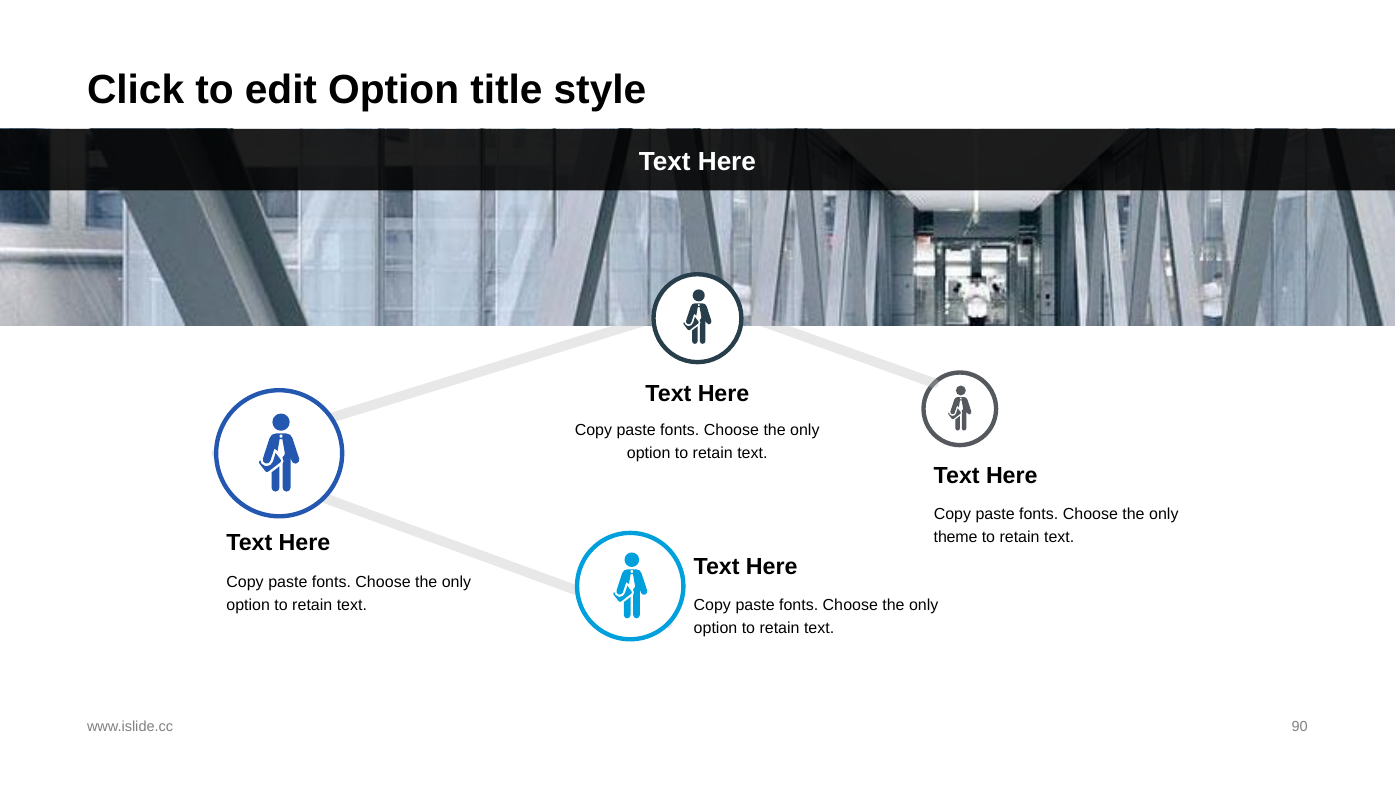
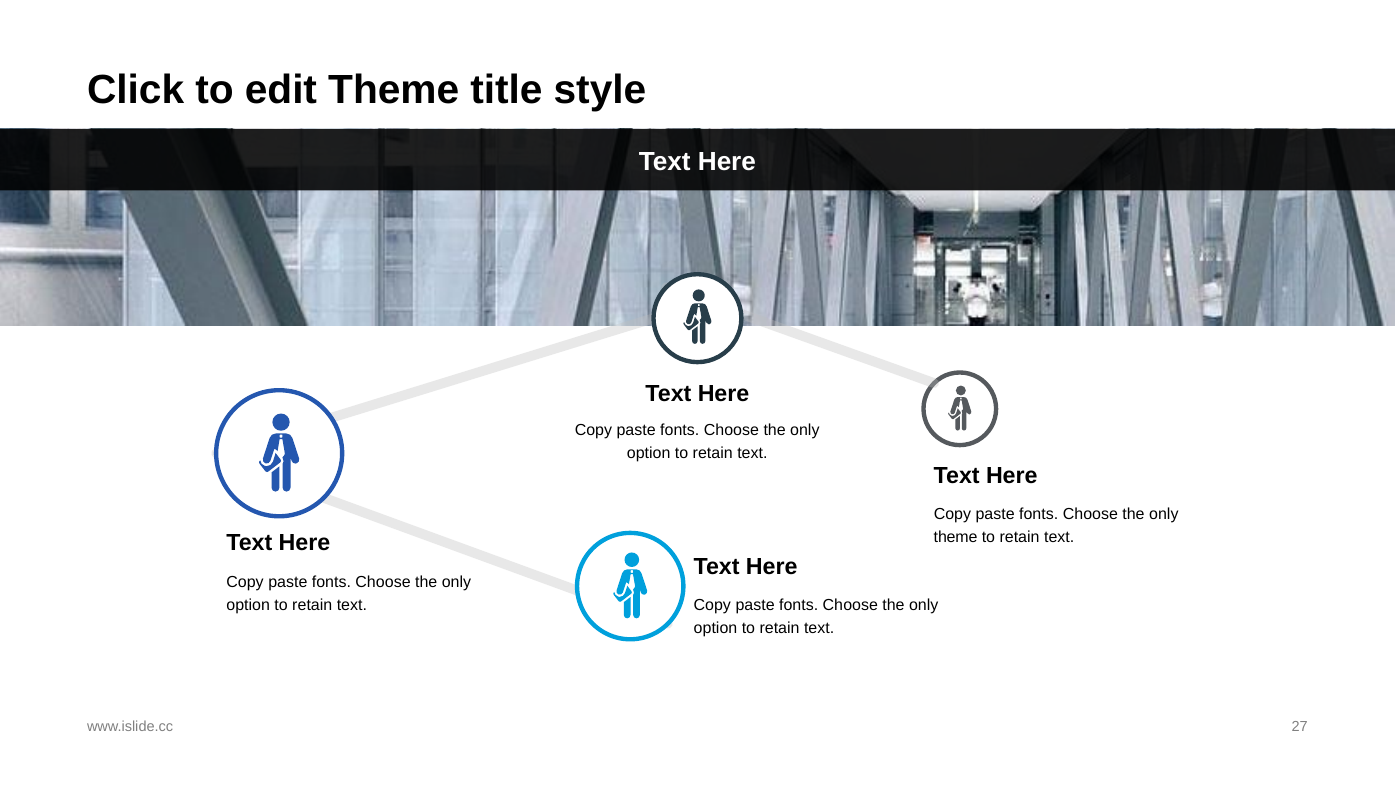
edit Option: Option -> Theme
90: 90 -> 27
